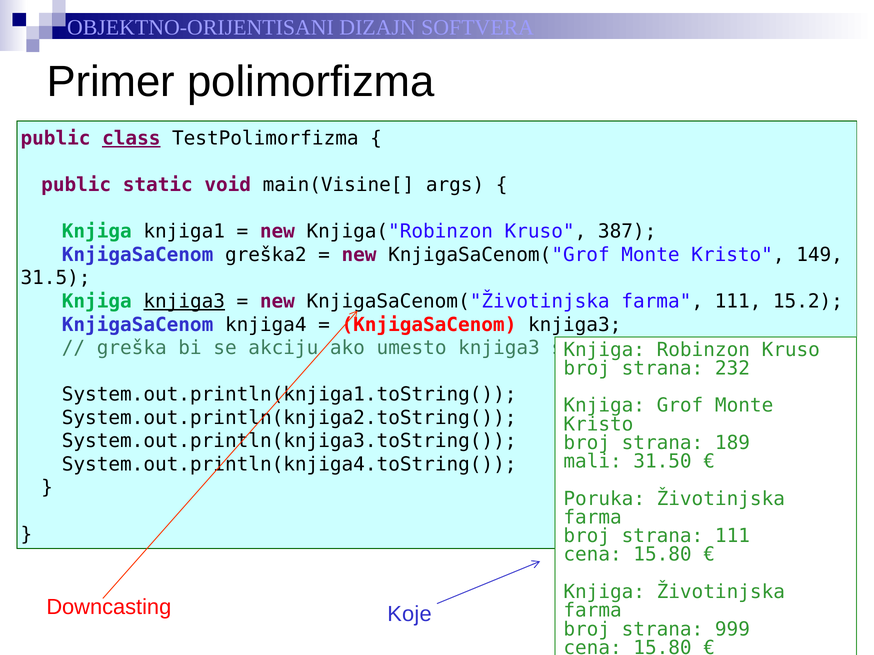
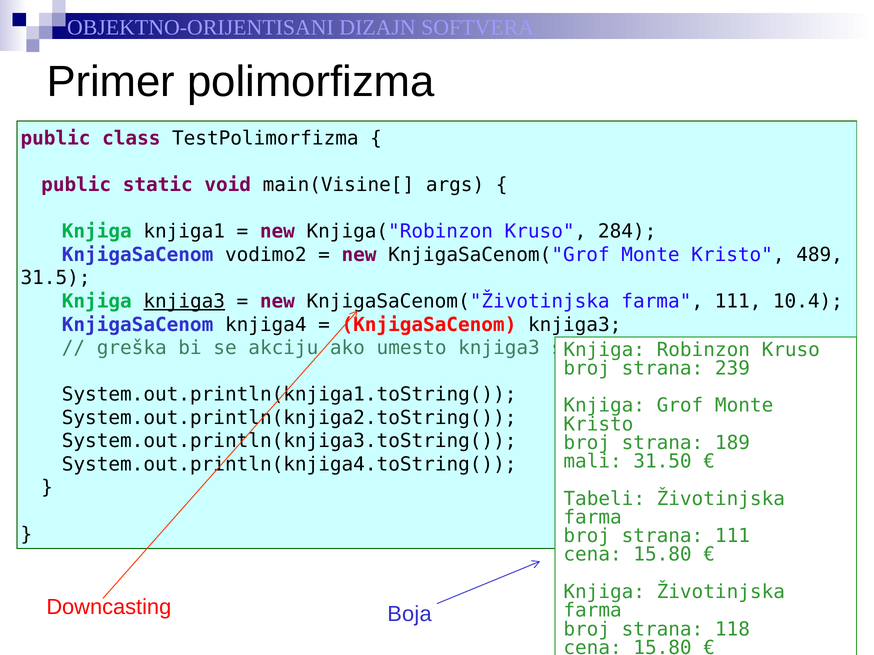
class underline: present -> none
387: 387 -> 284
greška2: greška2 -> vodimo2
149: 149 -> 489
15.2: 15.2 -> 10.4
232: 232 -> 239
Poruka: Poruka -> Tabeli
Koje: Koje -> Boja
999: 999 -> 118
